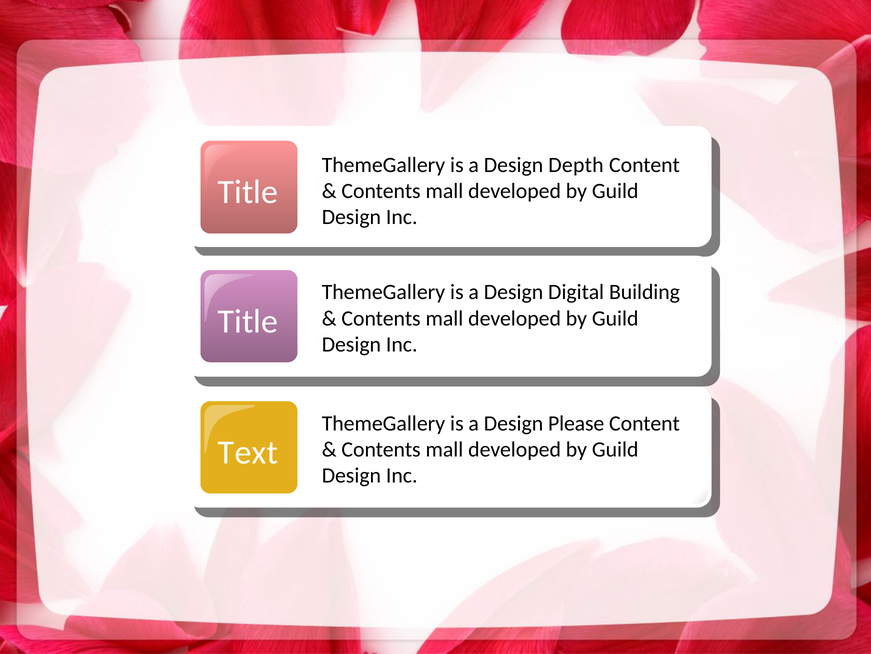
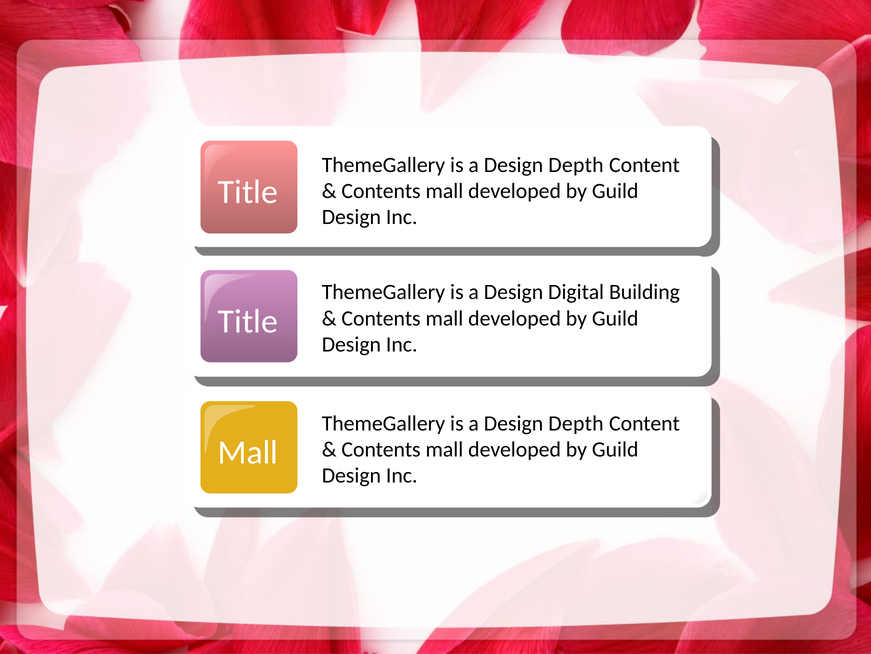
Please at (576, 423): Please -> Depth
Text at (248, 452): Text -> Mall
